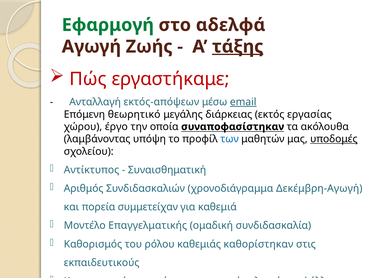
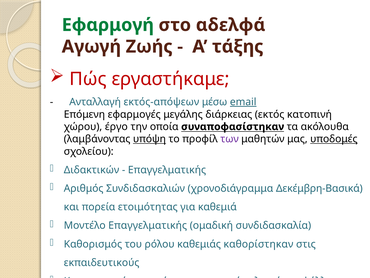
τάξης underline: present -> none
θεωρητικό: θεωρητικό -> εφαρμογές
εκτός εργασίας: εργασίας -> κατοπινή
υπόψη underline: none -> present
των colour: blue -> purple
Αντίκτυπος: Αντίκτυπος -> Διδακτικών
Συναισθηματική at (167, 170): Συναισθηματική -> Επαγγελματικής
Δεκέμβρη-Αγωγή: Δεκέμβρη-Αγωγή -> Δεκέμβρη-Βασικά
συμμετείχαν: συμμετείχαν -> ετοιμότητας
